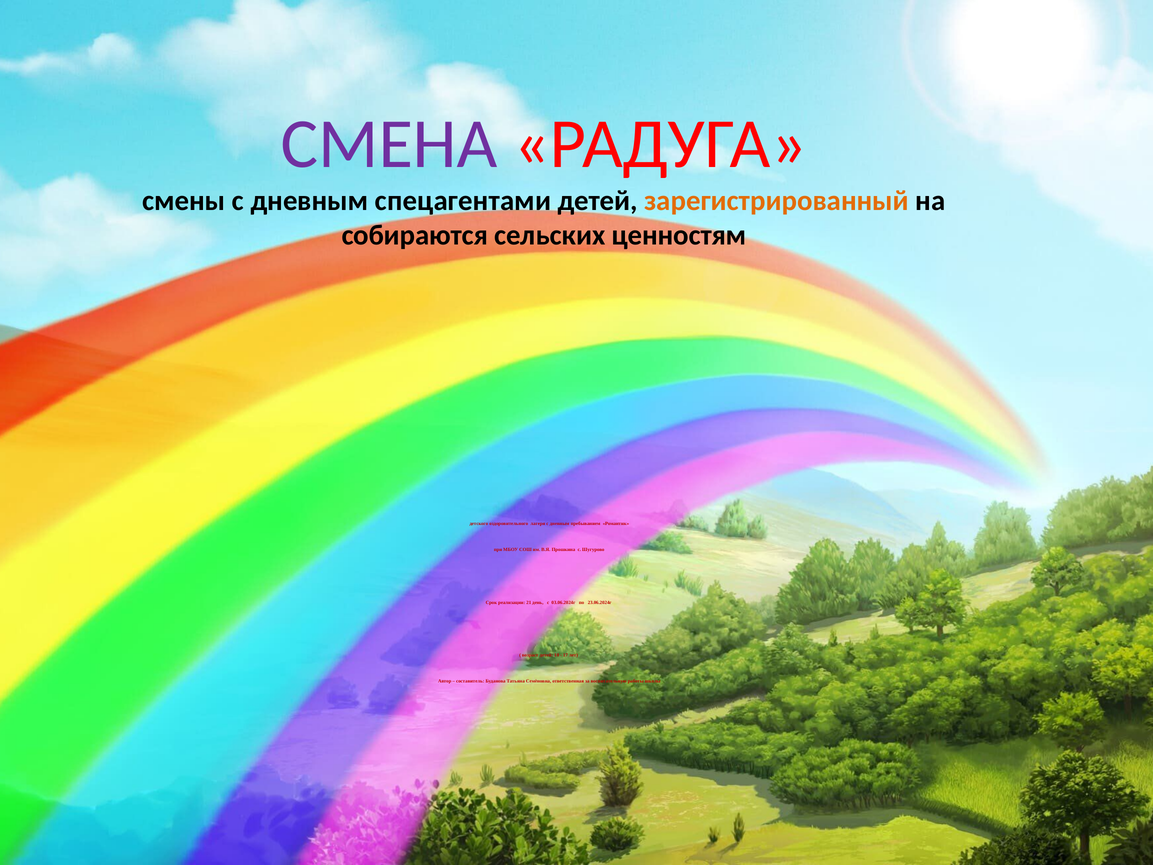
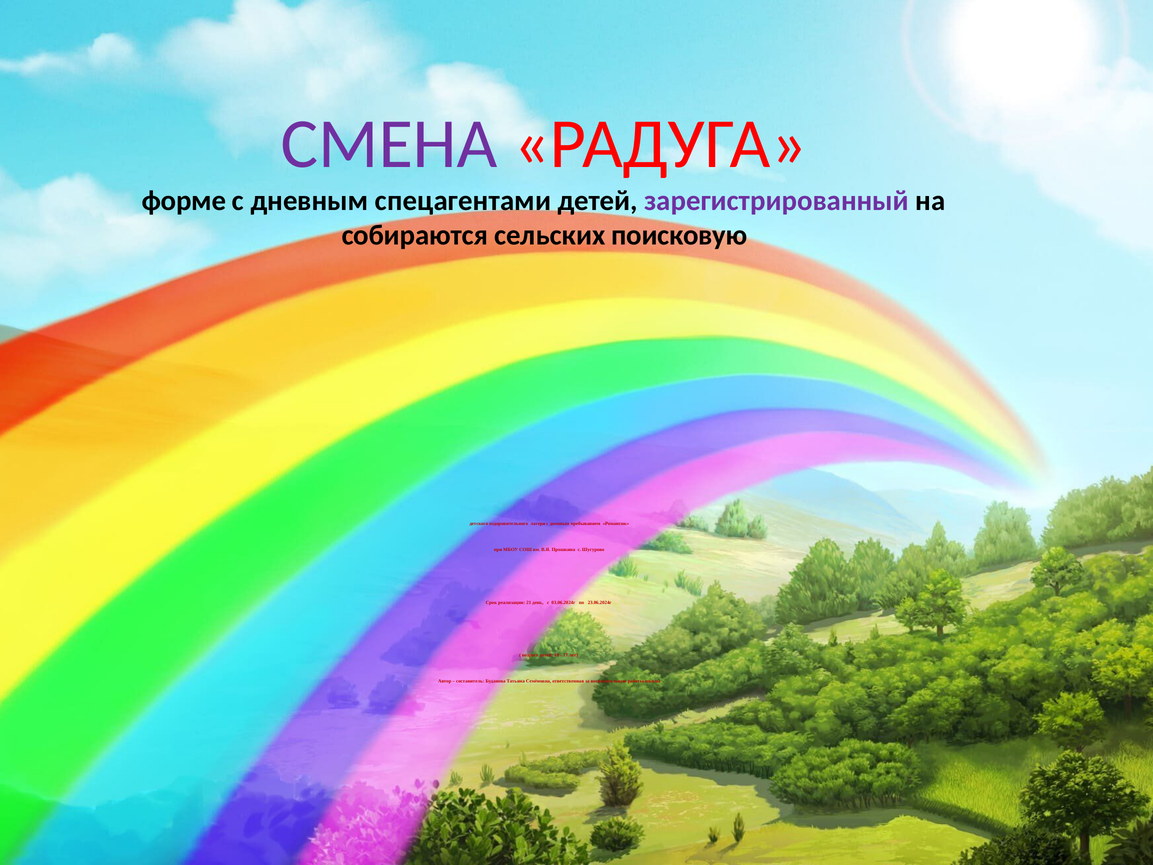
смены: смены -> форме
зарегистрированный colour: orange -> purple
ценностям: ценностям -> поисковую
